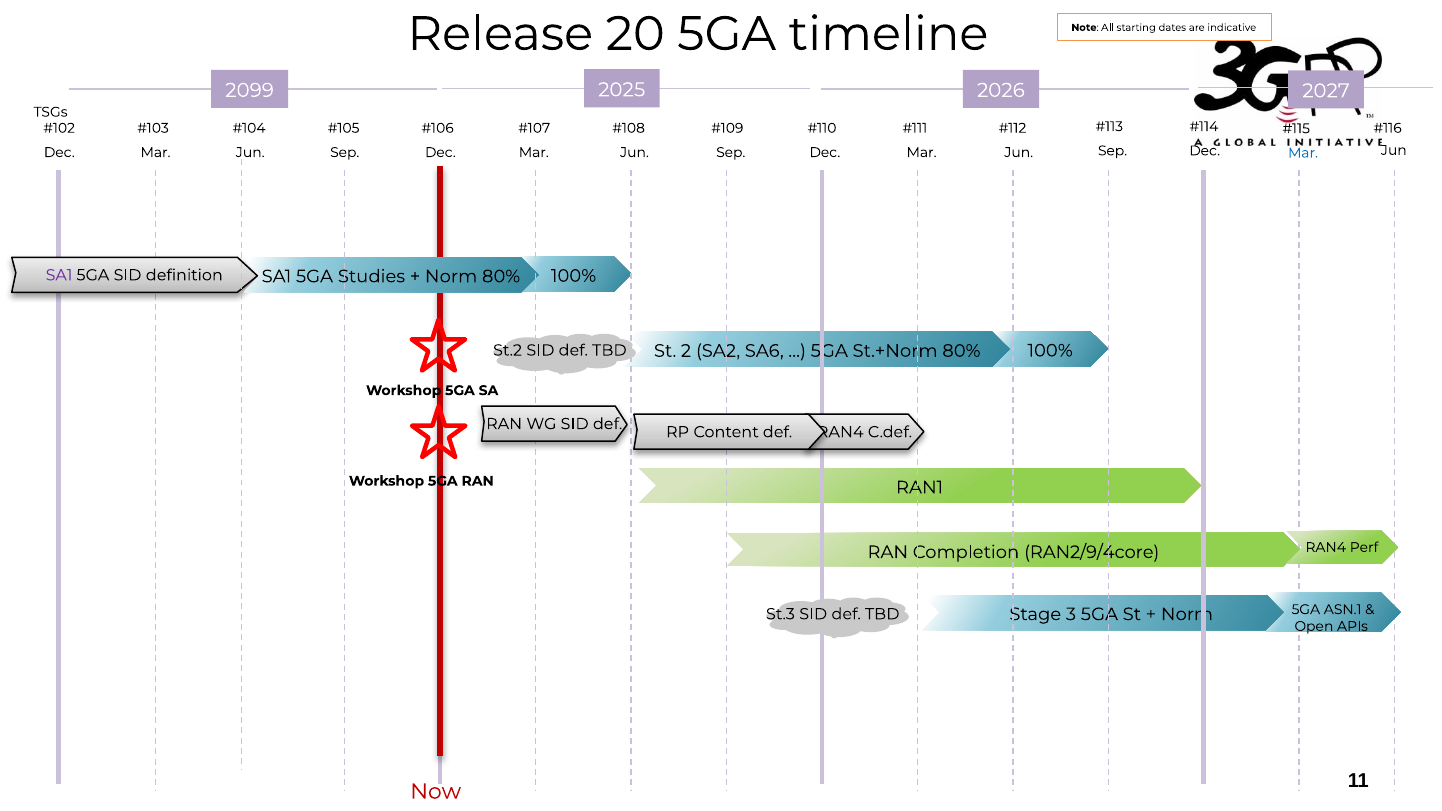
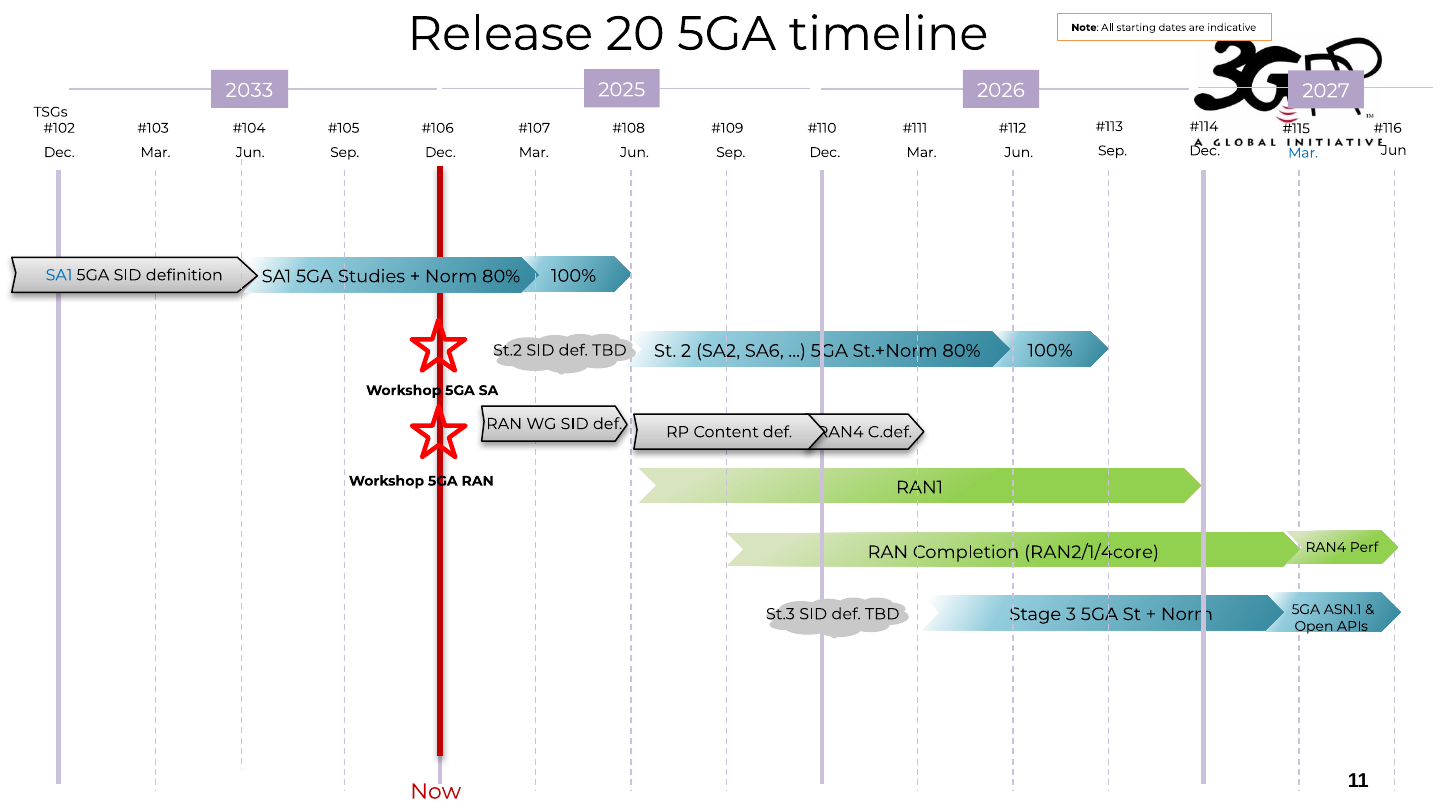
2099: 2099 -> 2033
SA1 at (59, 275) colour: purple -> blue
RAN2/9/4core: RAN2/9/4core -> RAN2/1/4core
